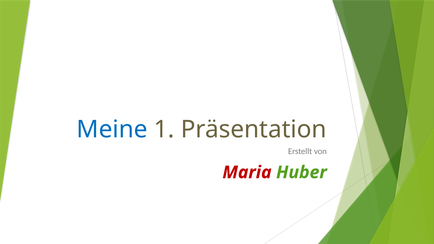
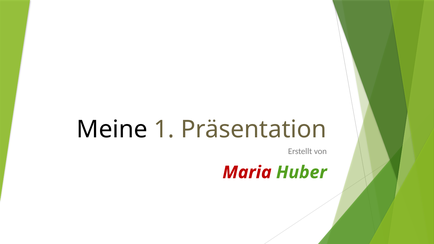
Meine colour: blue -> black
